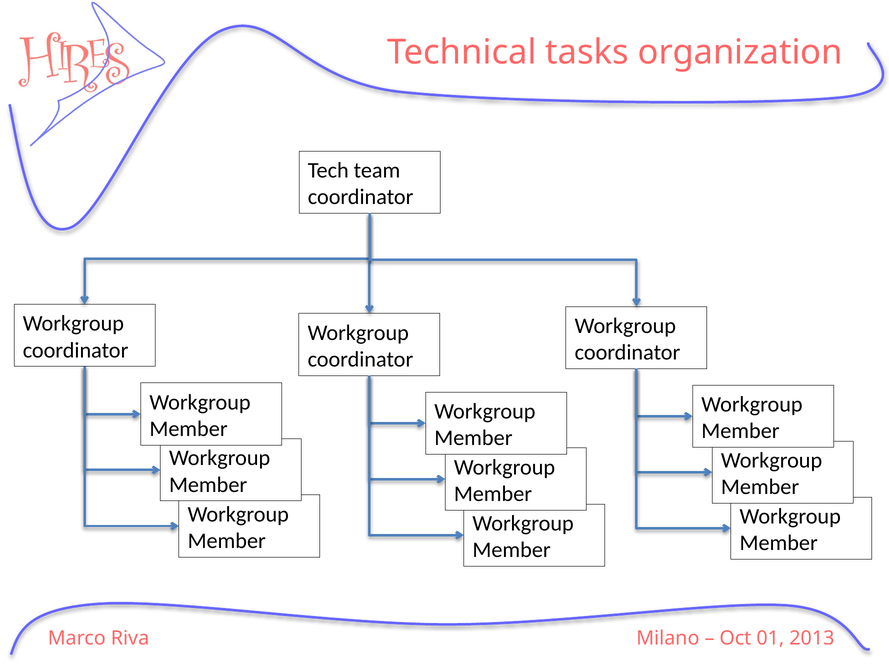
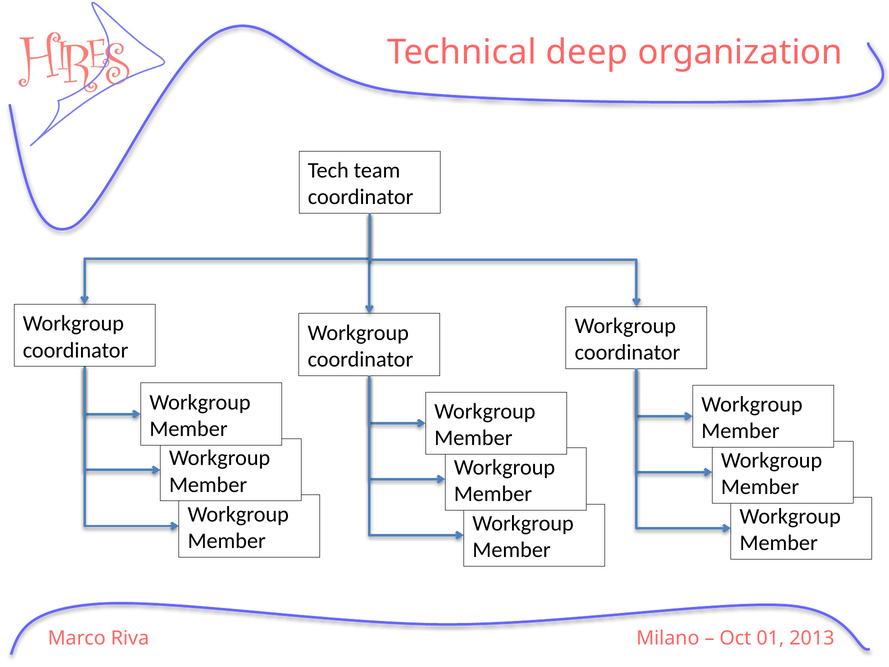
tasks: tasks -> deep
